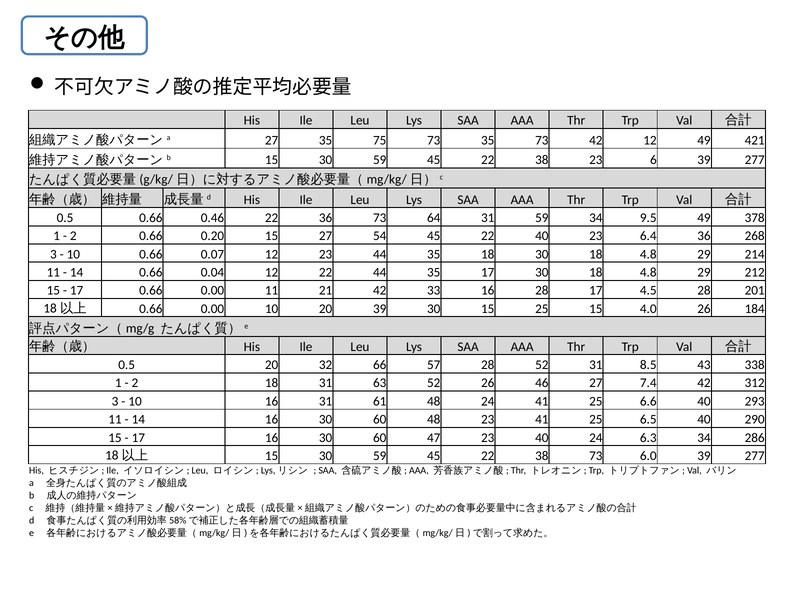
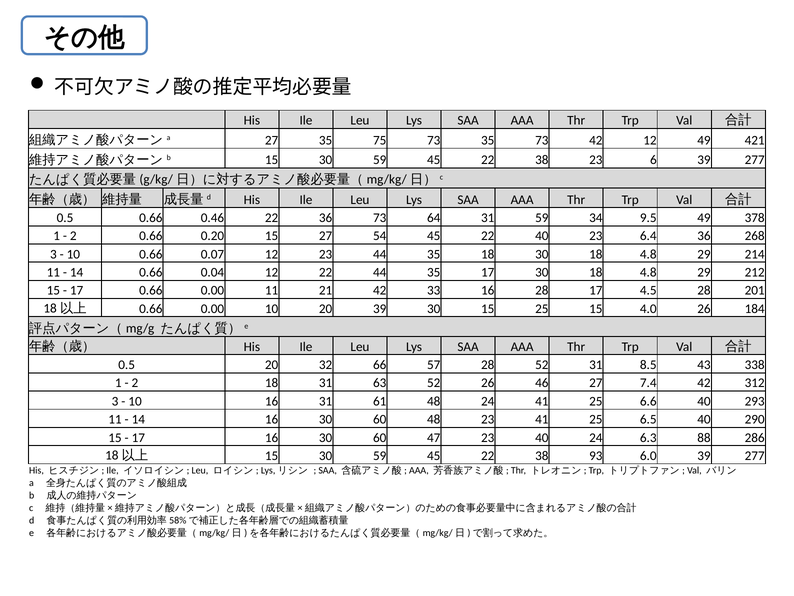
6.3 34: 34 -> 88
38 73: 73 -> 93
